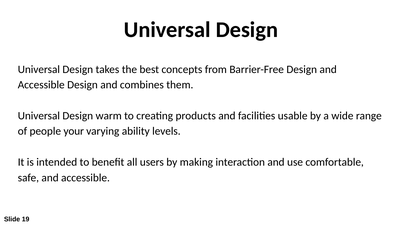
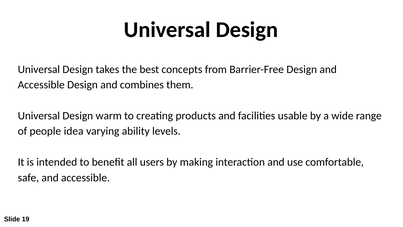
your: your -> idea
